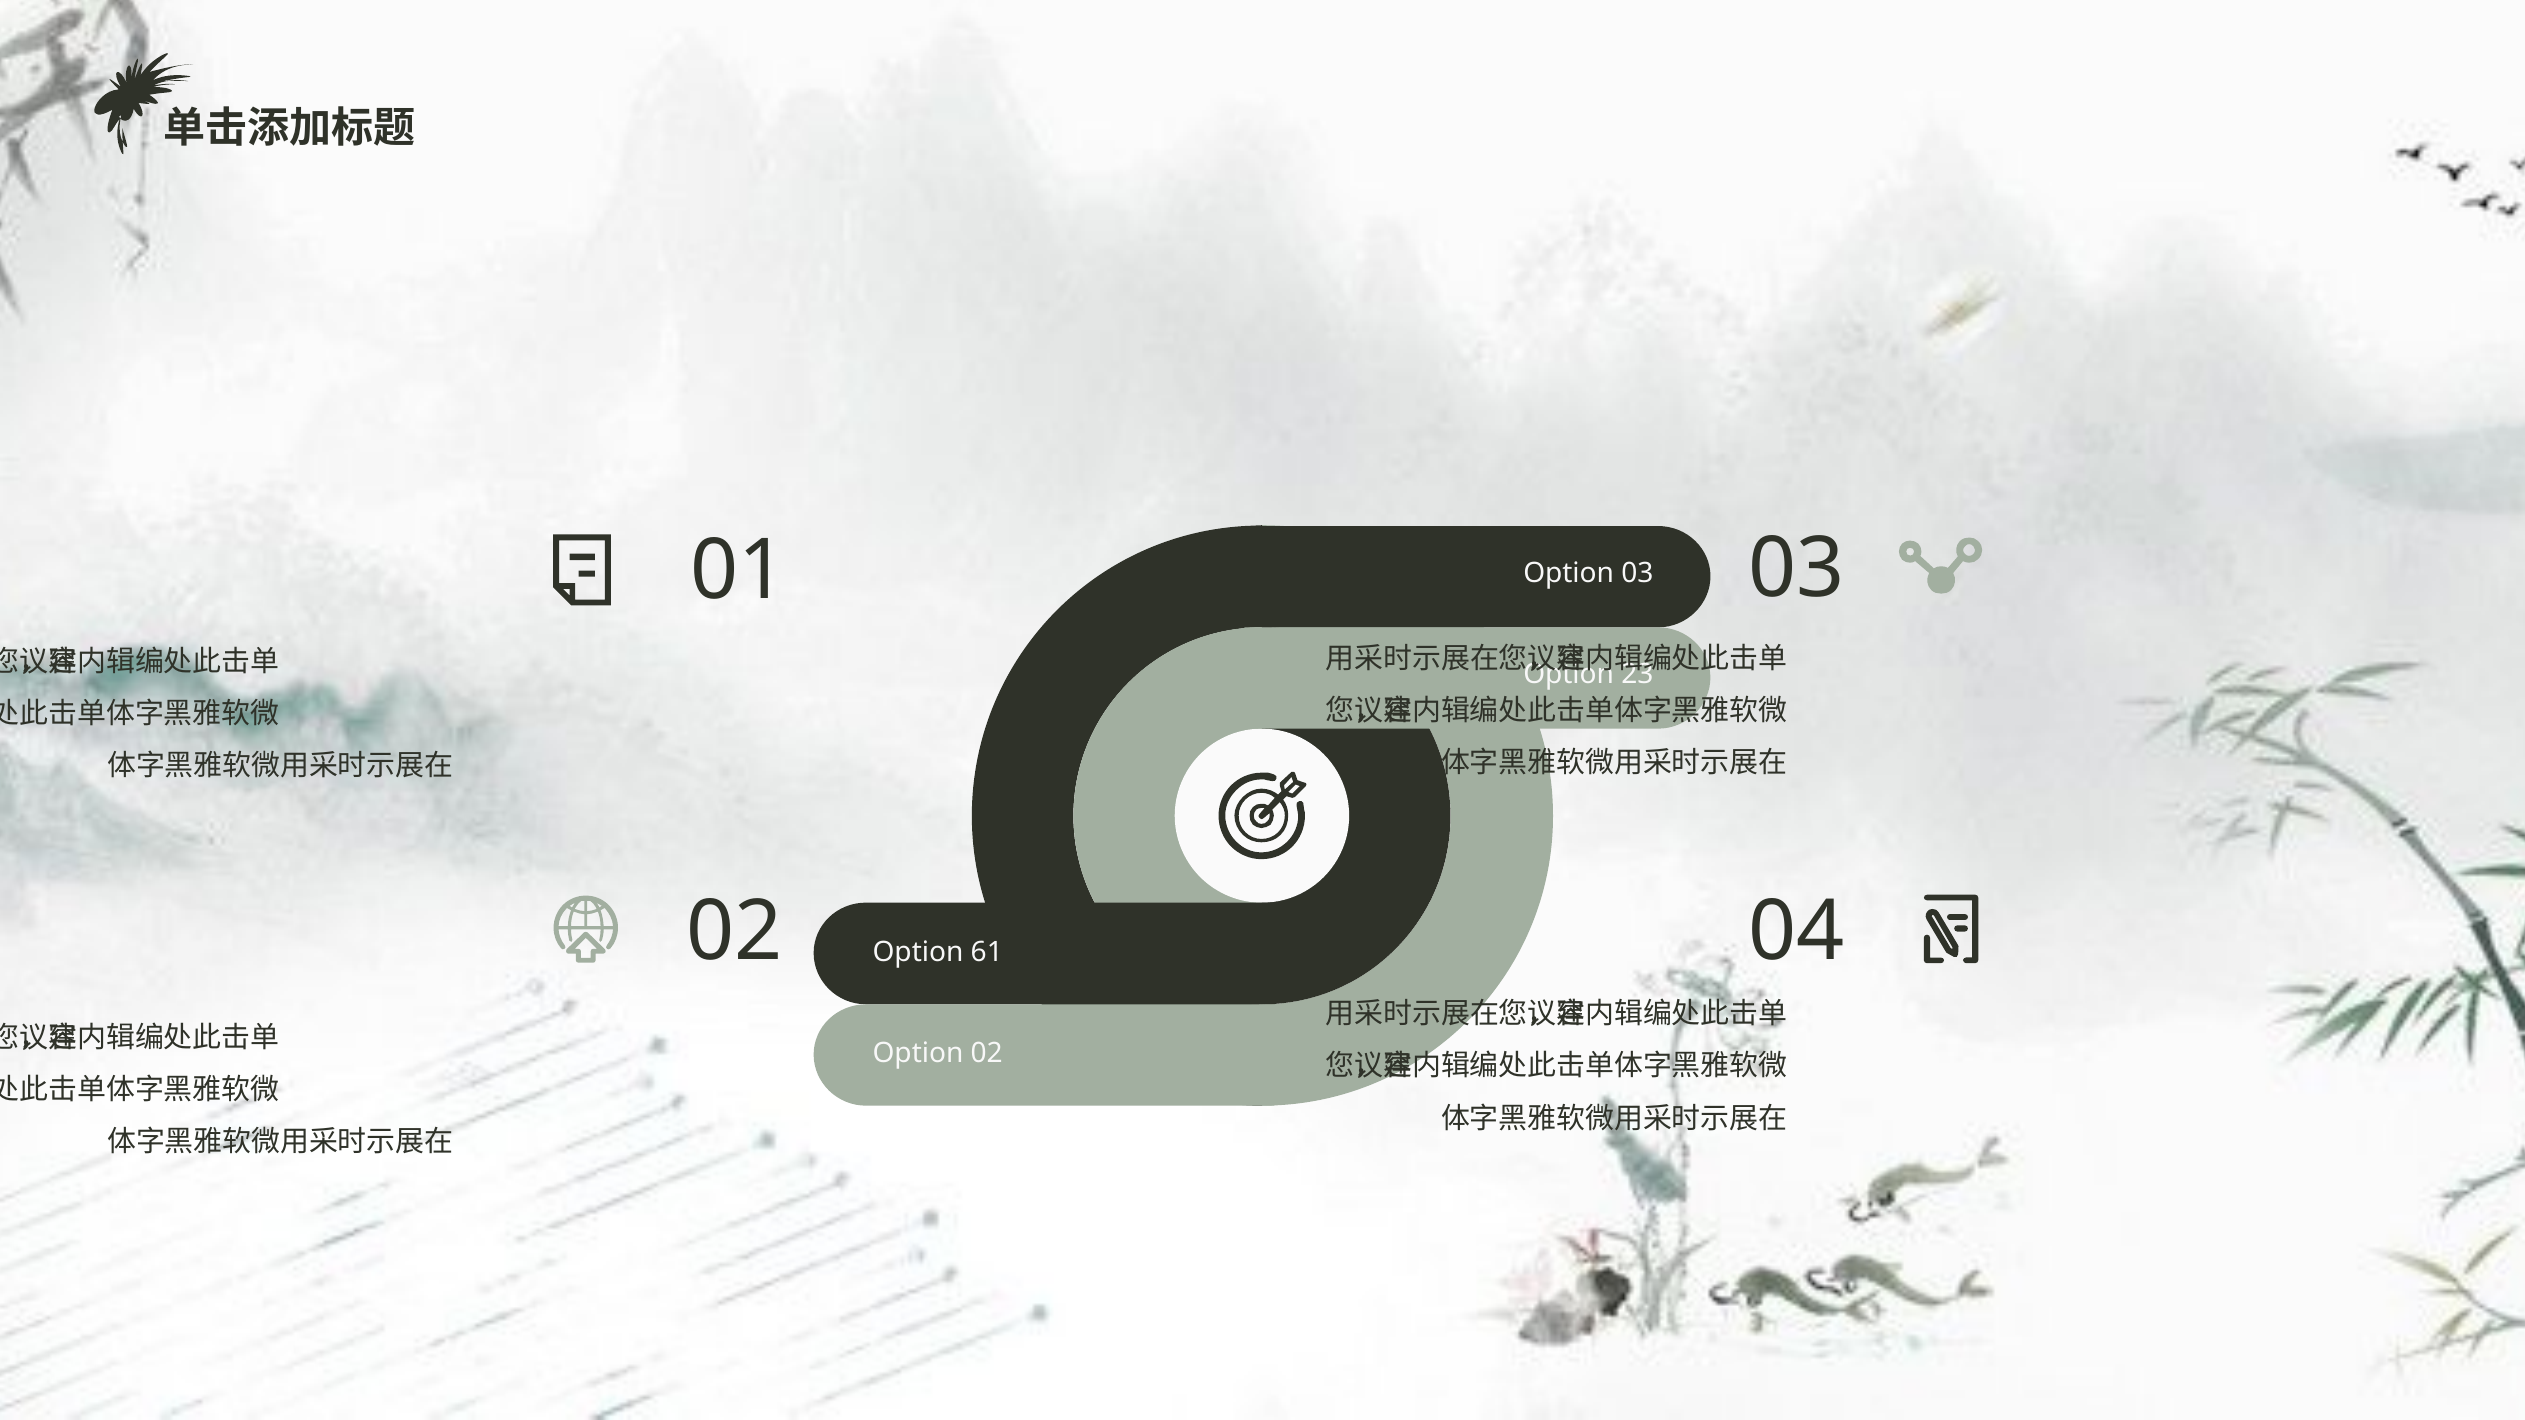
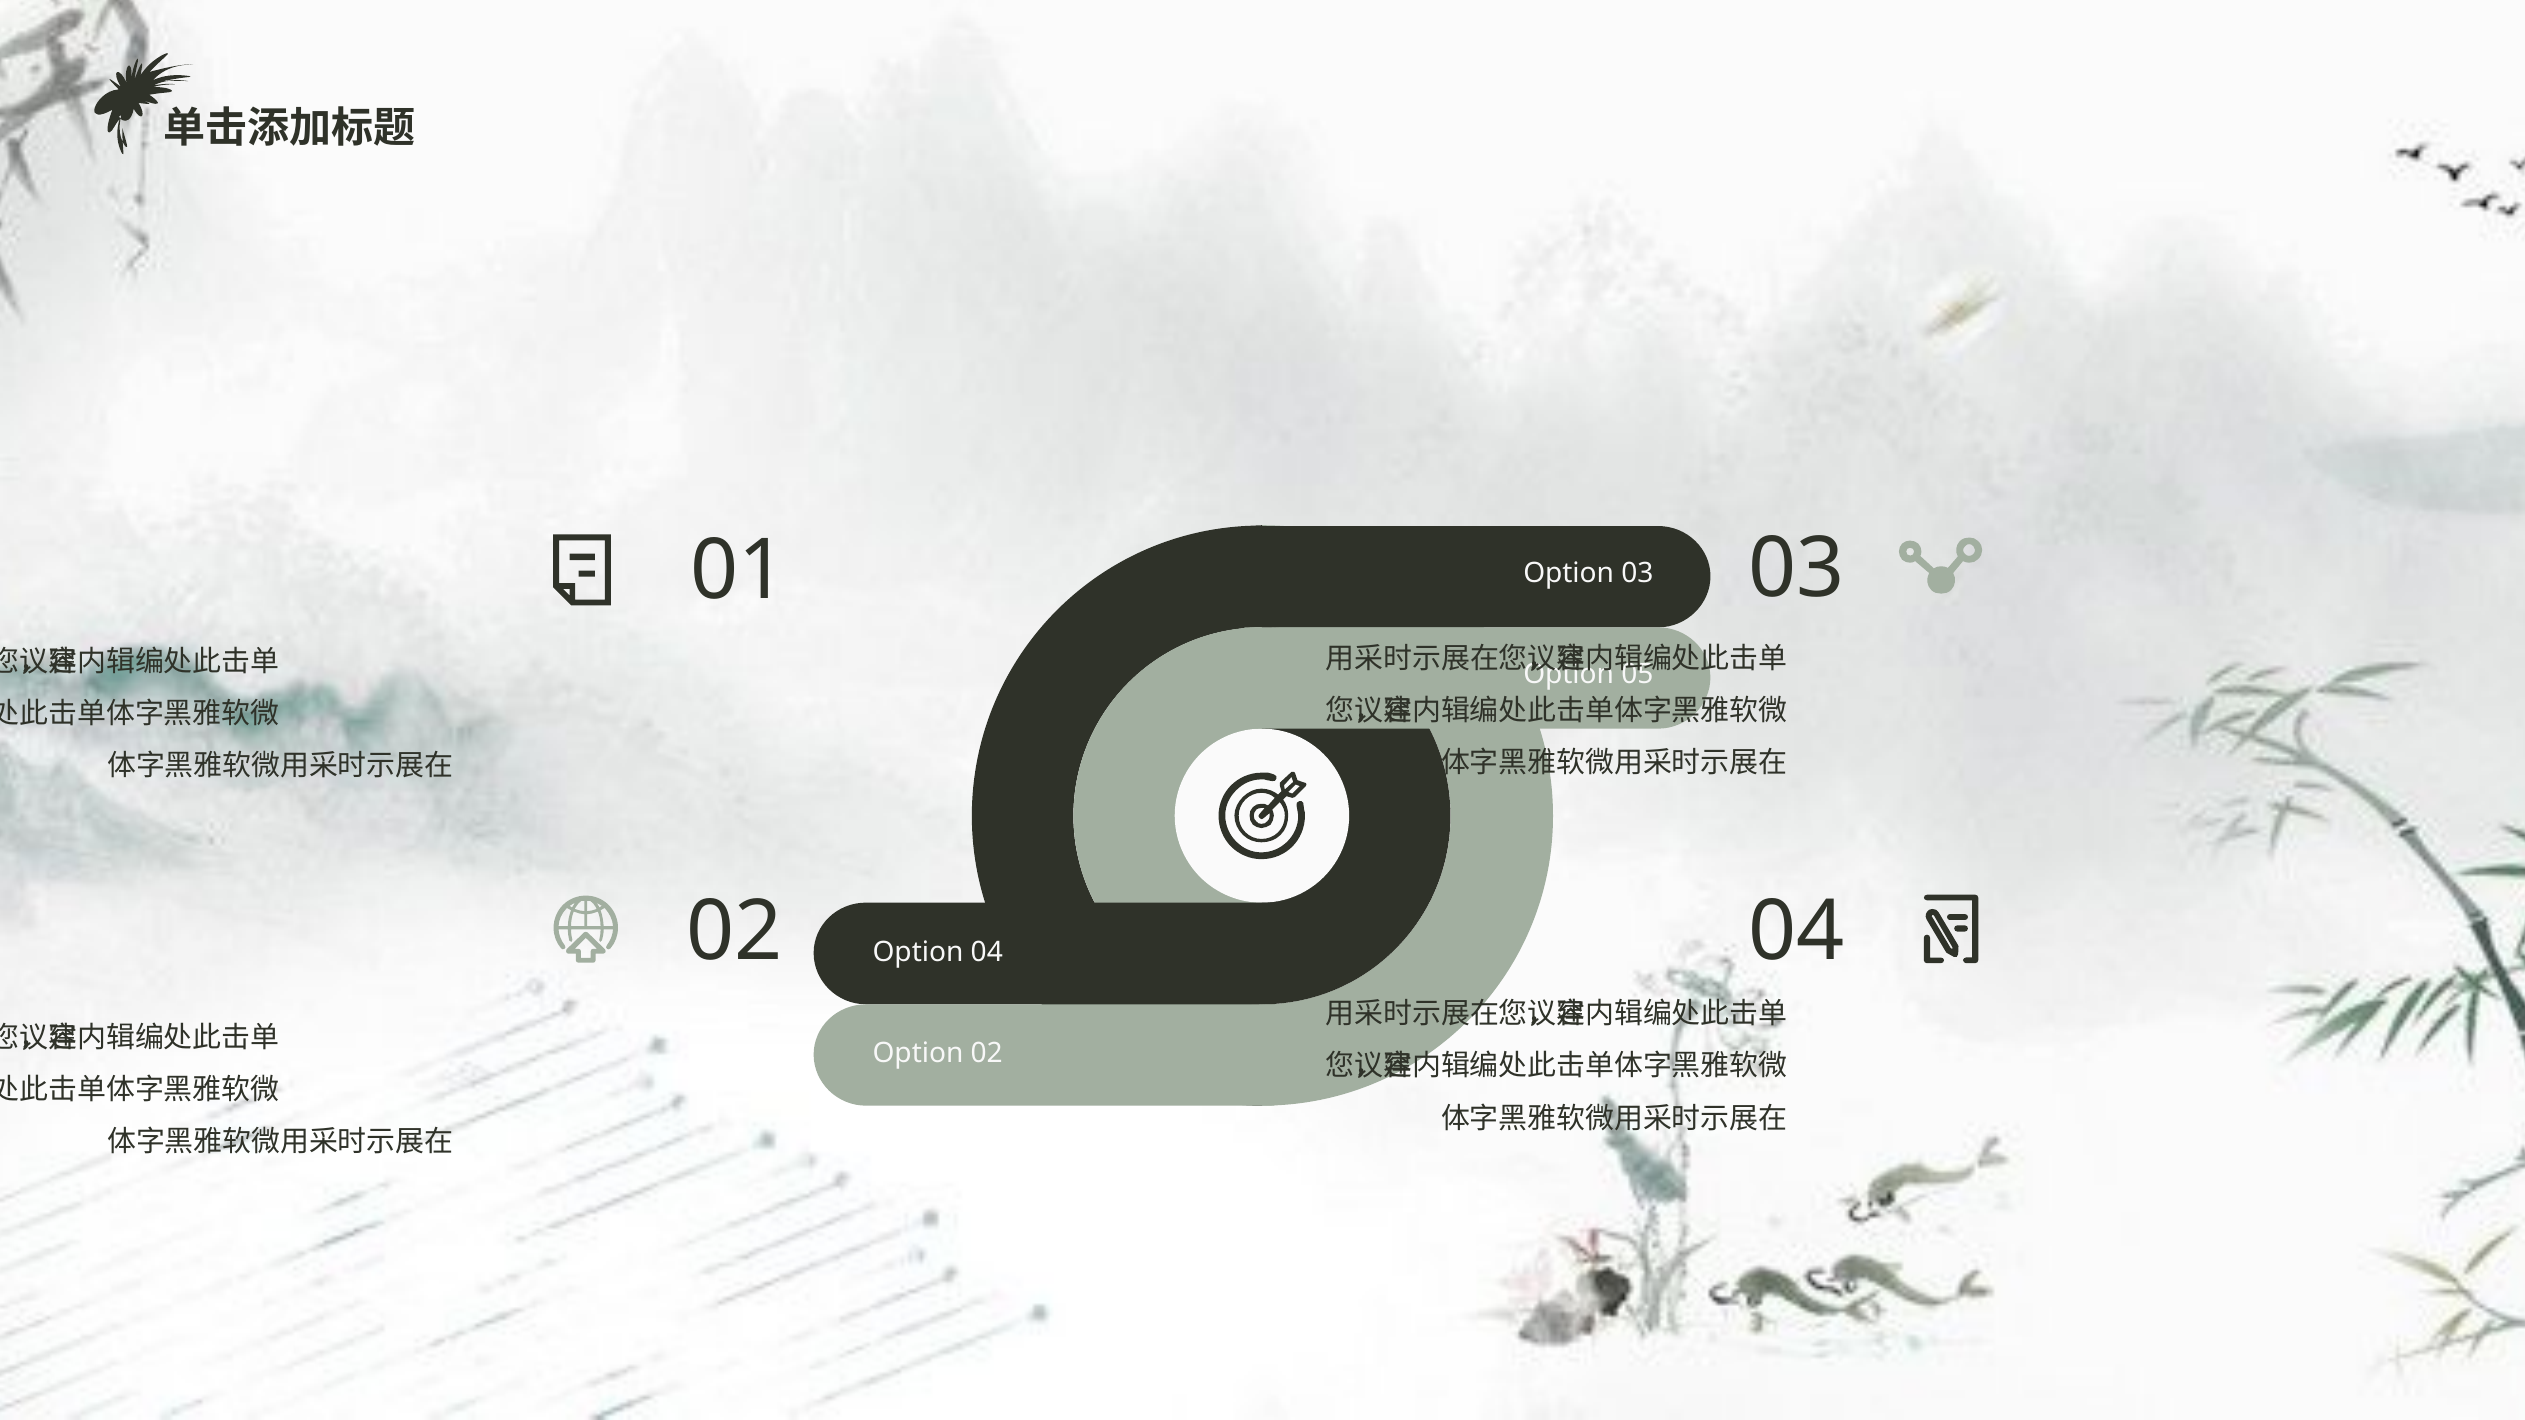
23: 23 -> 05
Option 61: 61 -> 04
